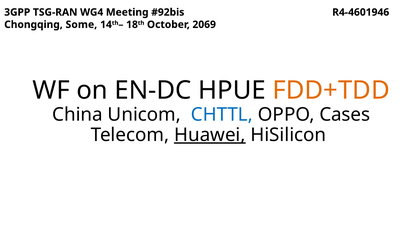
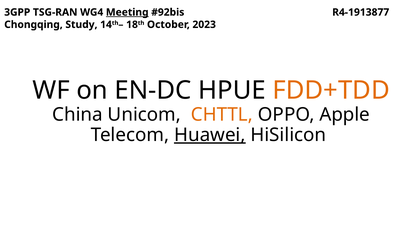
Meeting underline: none -> present
R4-4601946: R4-4601946 -> R4-1913877
Some: Some -> Study
2069: 2069 -> 2023
CHTTL colour: blue -> orange
Cases: Cases -> Apple
